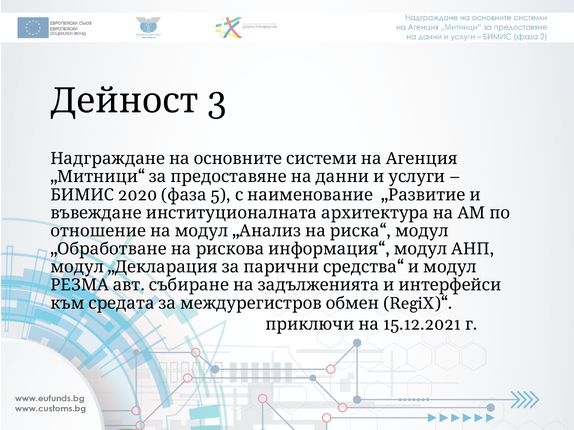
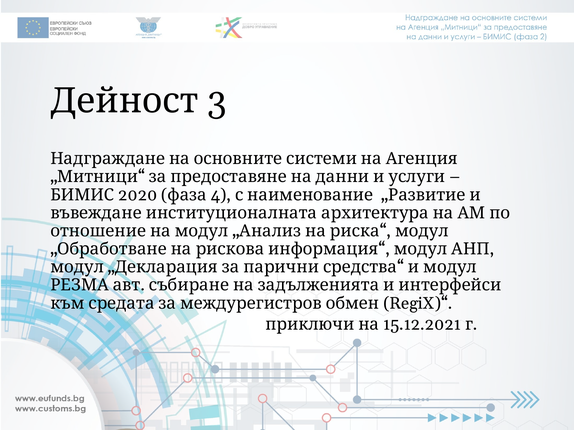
5: 5 -> 4
